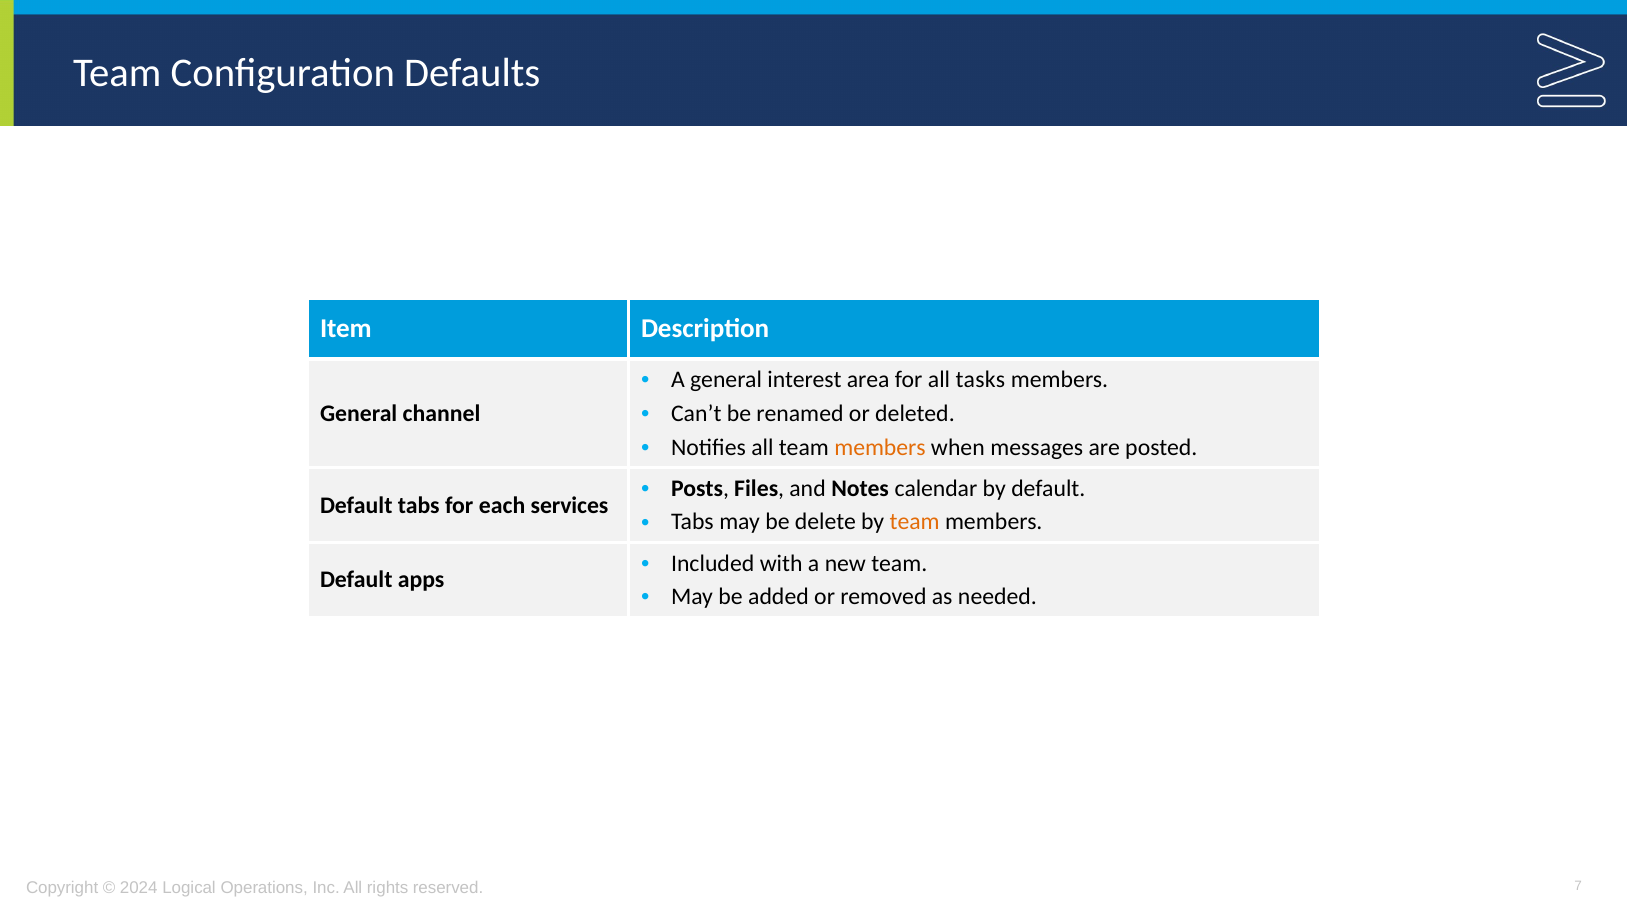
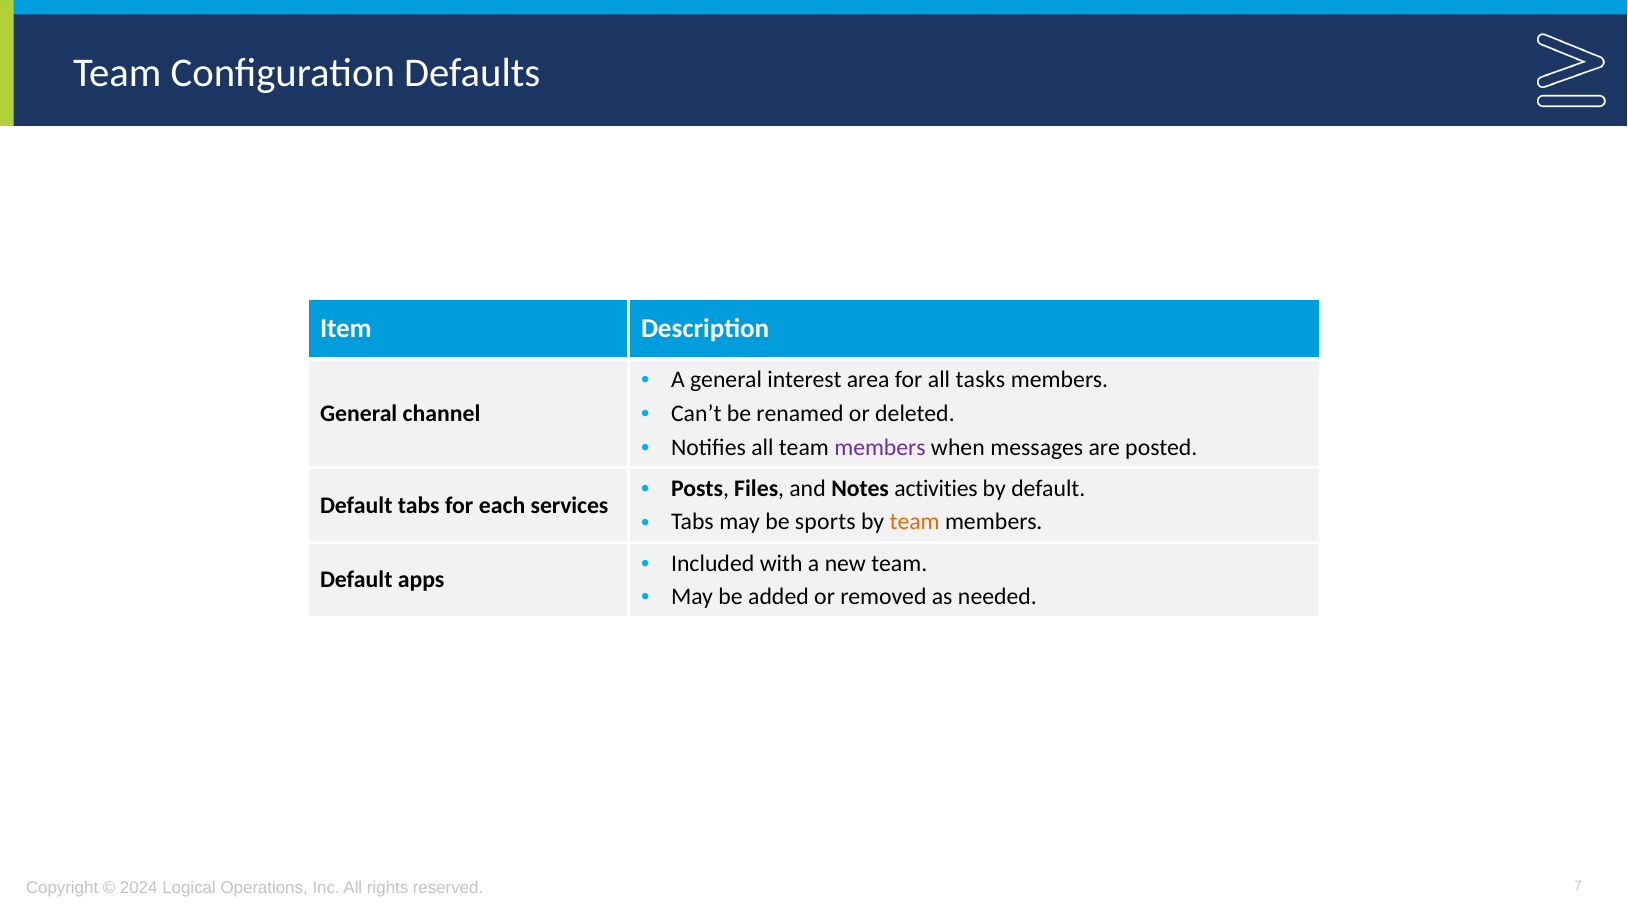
members at (880, 447) colour: orange -> purple
calendar: calendar -> activities
delete: delete -> sports
